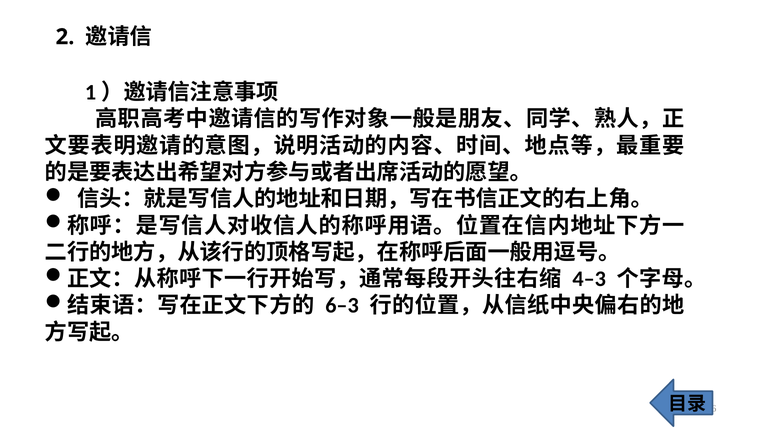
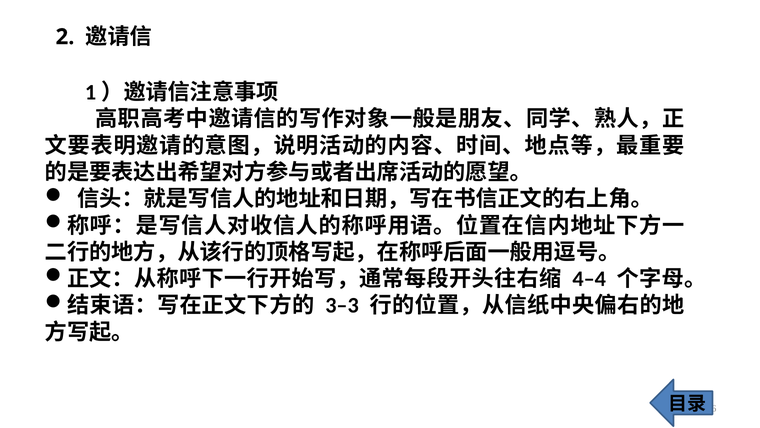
4–3: 4–3 -> 4–4
6–3: 6–3 -> 3–3
